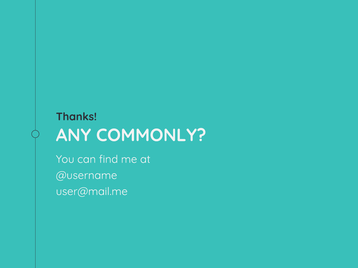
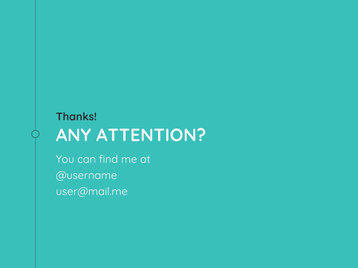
COMMONLY: COMMONLY -> ATTENTION
